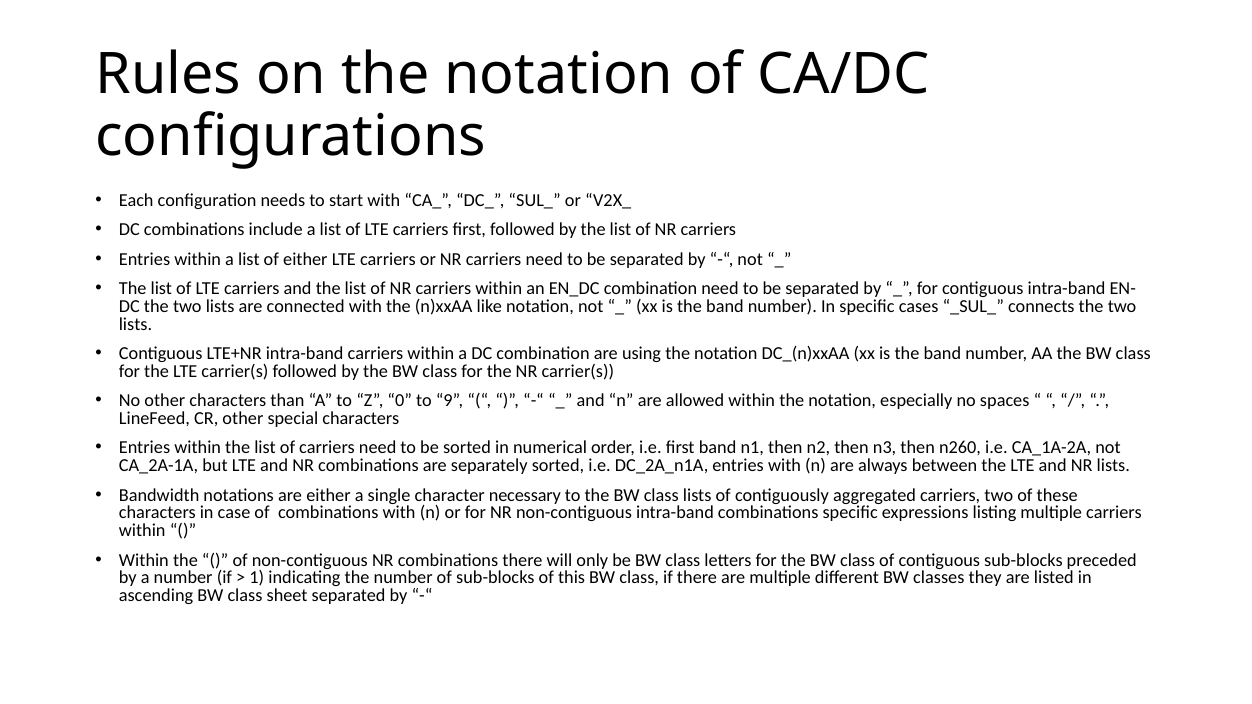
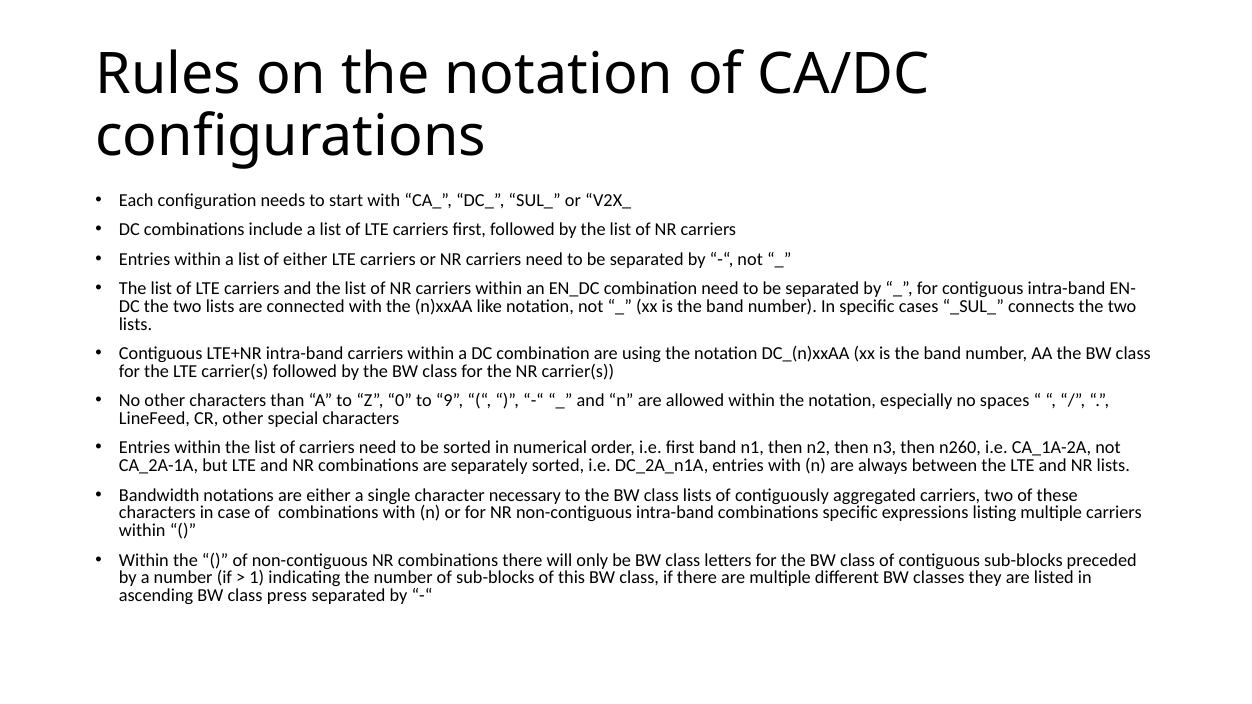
sheet: sheet -> press
